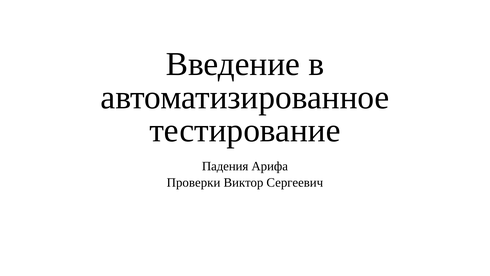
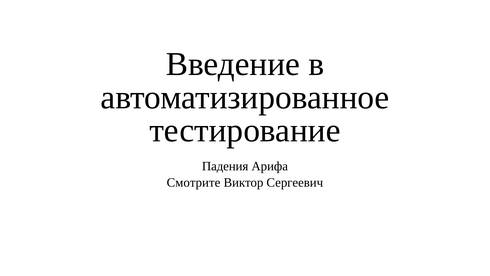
Проверки: Проверки -> Смотрите
